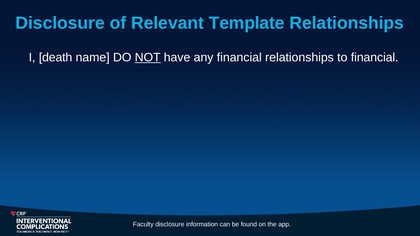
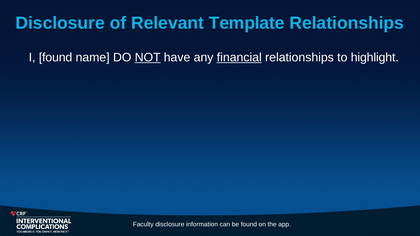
I death: death -> found
financial at (239, 58) underline: none -> present
to financial: financial -> highlight
